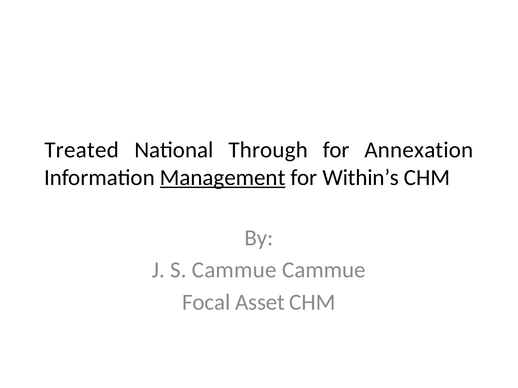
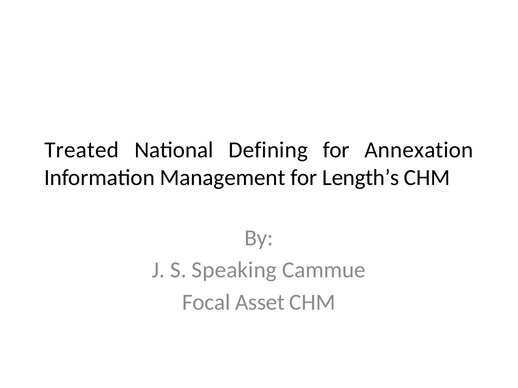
Through: Through -> Defining
Management underline: present -> none
Within’s: Within’s -> Length’s
S Cammue: Cammue -> Speaking
